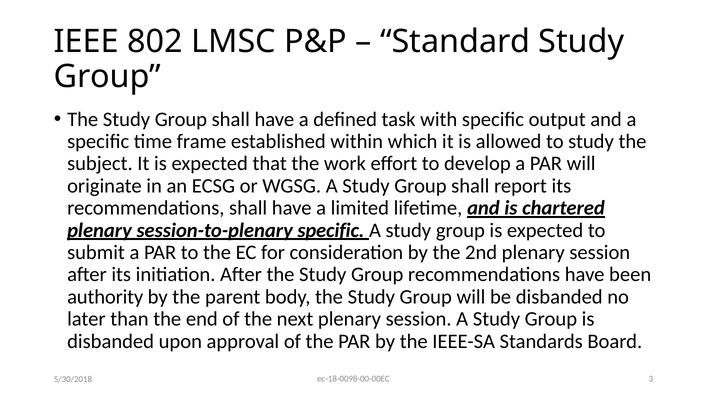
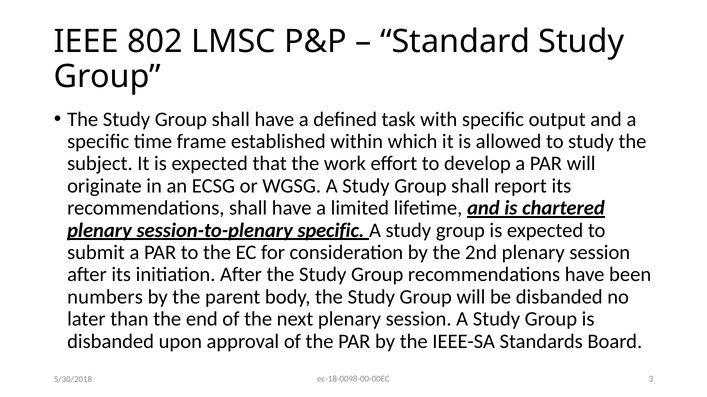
authority: authority -> numbers
